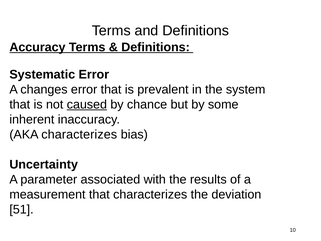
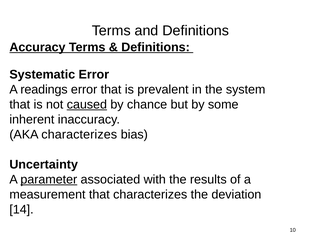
changes: changes -> readings
parameter underline: none -> present
51: 51 -> 14
